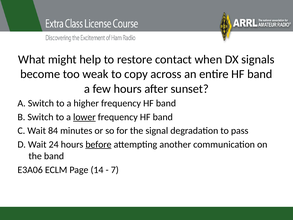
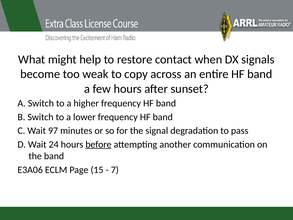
lower underline: present -> none
84: 84 -> 97
14: 14 -> 15
